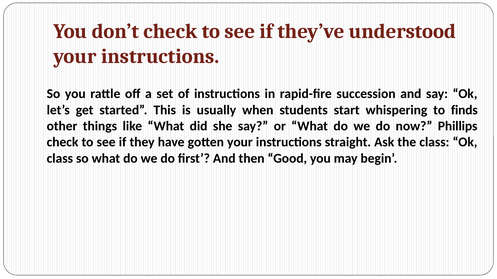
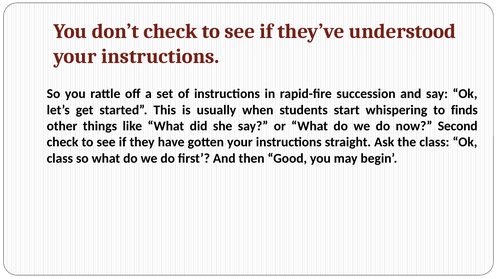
Phillips: Phillips -> Second
